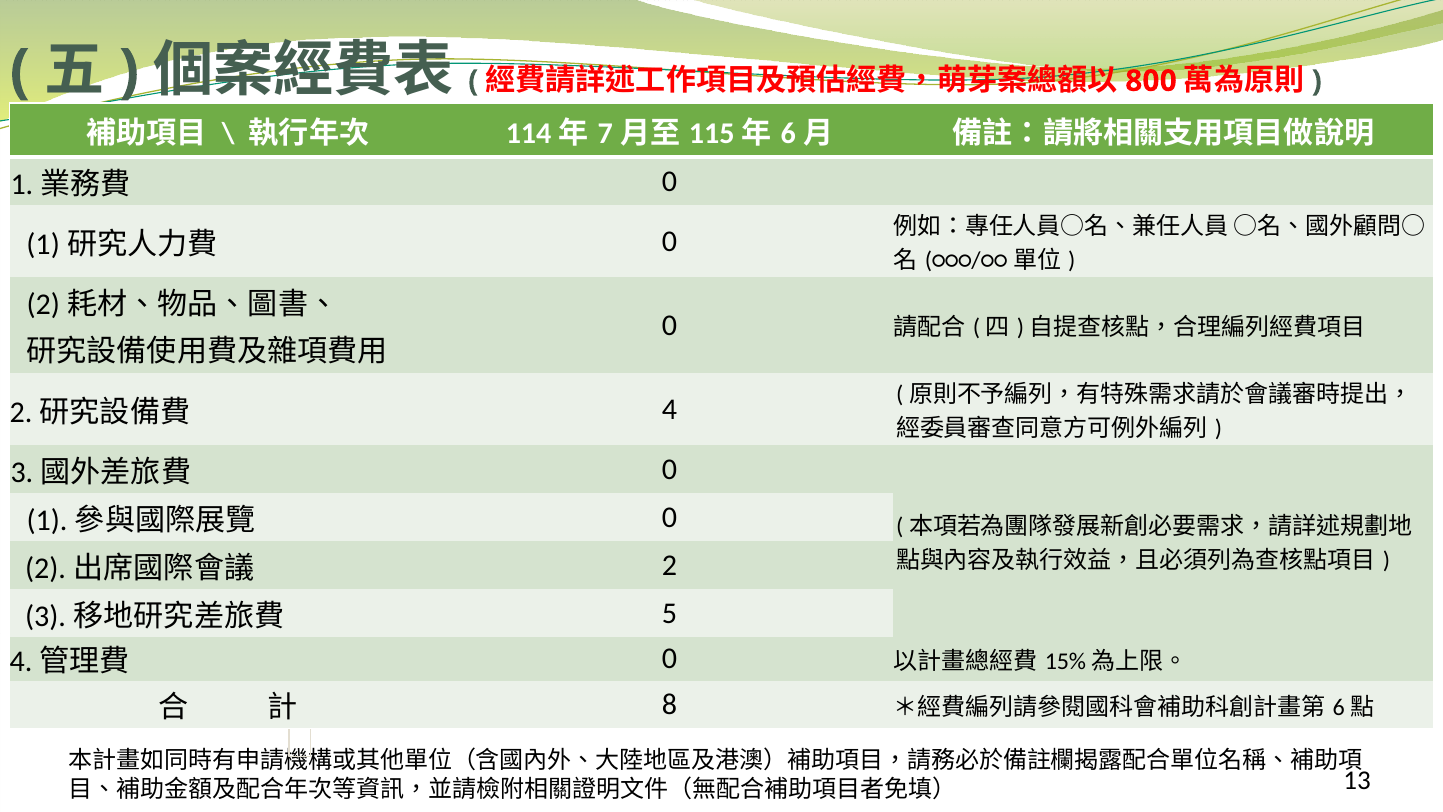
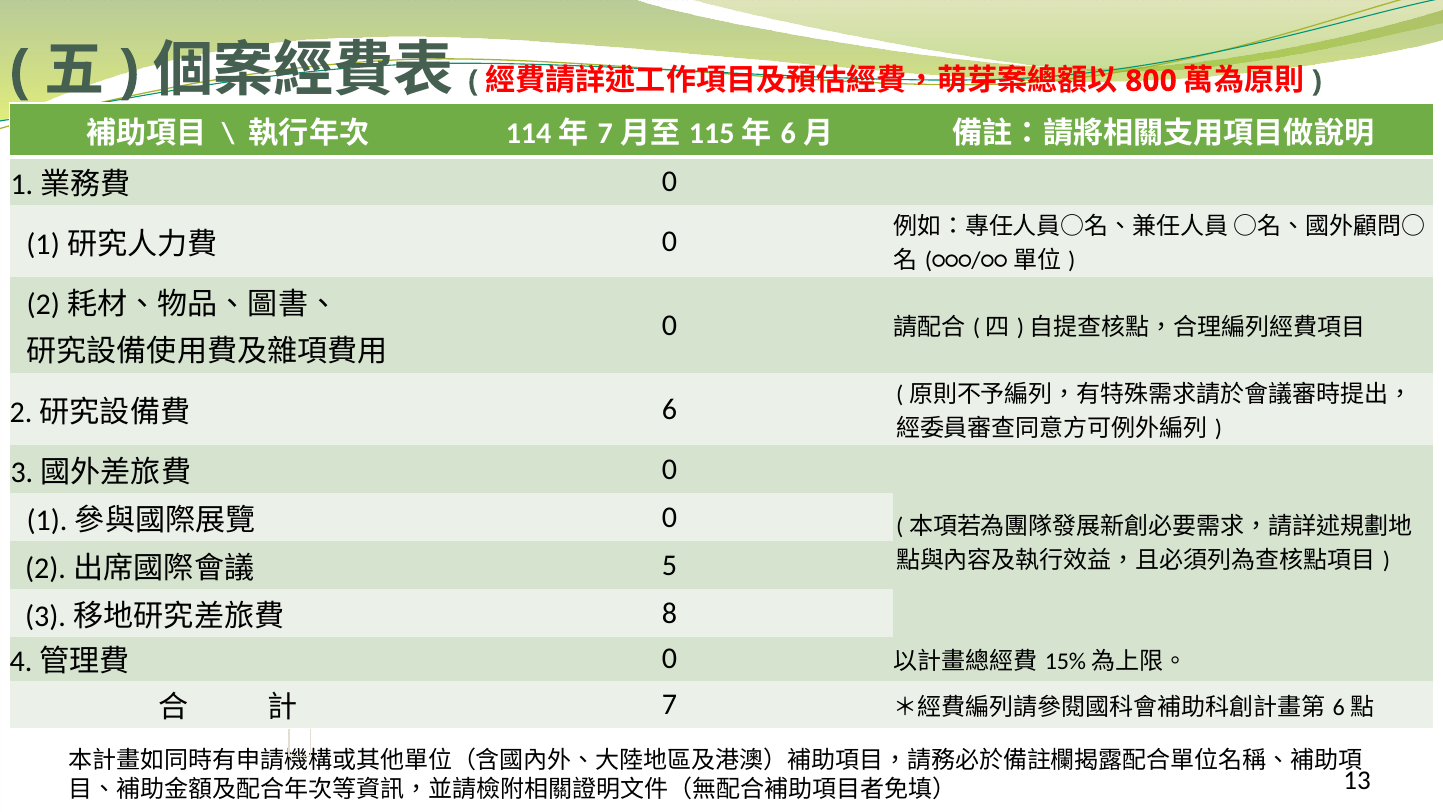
4: 4 -> 6
2 at (669, 565): 2 -> 5
5: 5 -> 8
8: 8 -> 7
